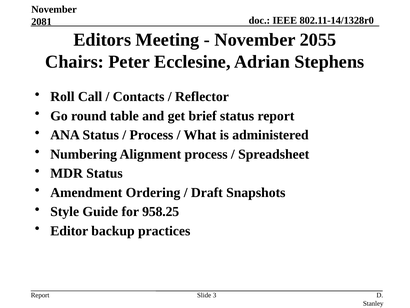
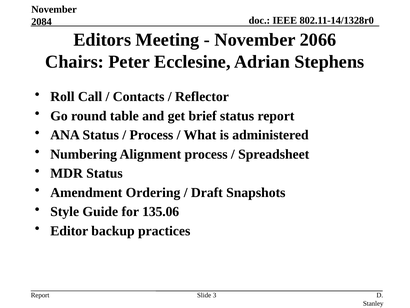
2081: 2081 -> 2084
2055: 2055 -> 2066
958.25: 958.25 -> 135.06
